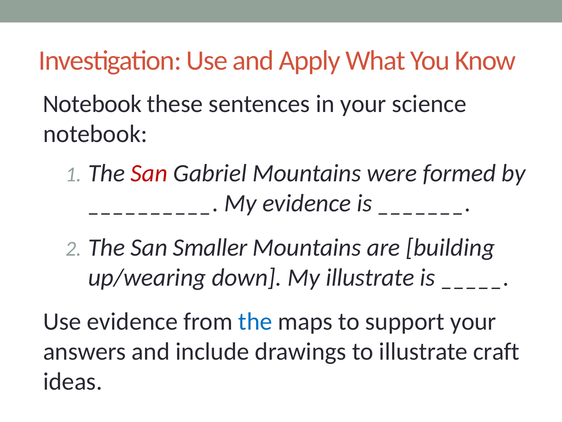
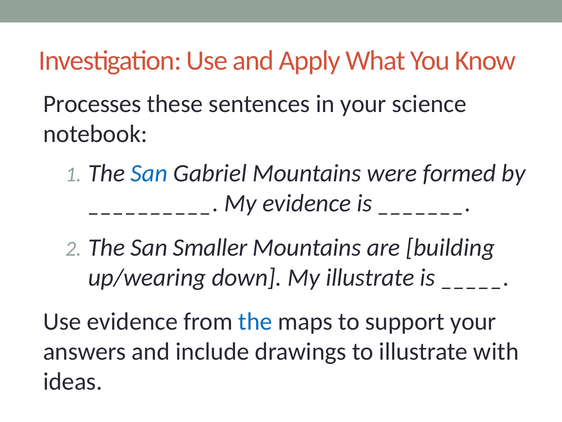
Notebook at (92, 104): Notebook -> Processes
San at (149, 173) colour: red -> blue
craft: craft -> with
